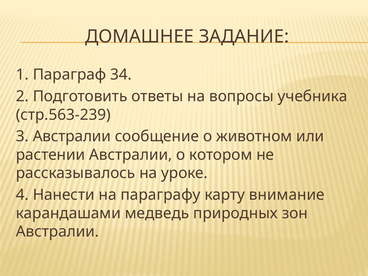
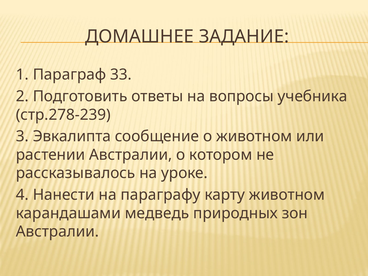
34: 34 -> 33
стр.563-239: стр.563-239 -> стр.278-239
3 Австралии: Австралии -> Эвкалипта
карту внимание: внимание -> животном
